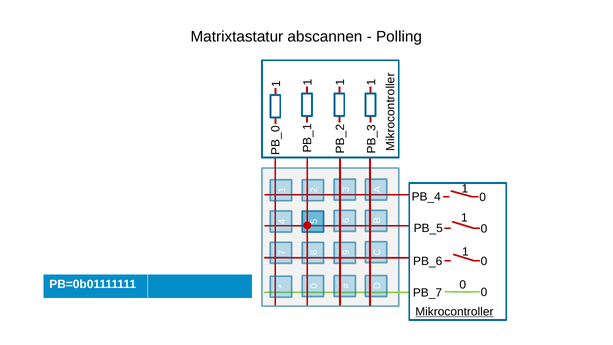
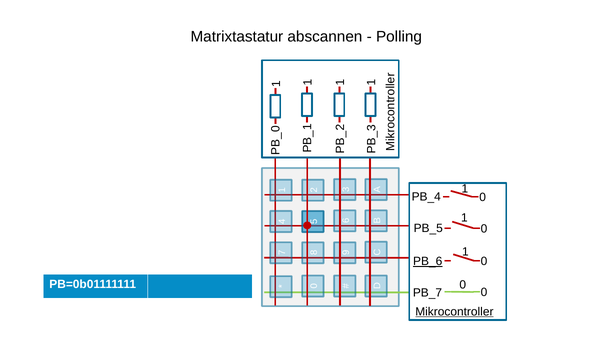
PB_6 underline: none -> present
